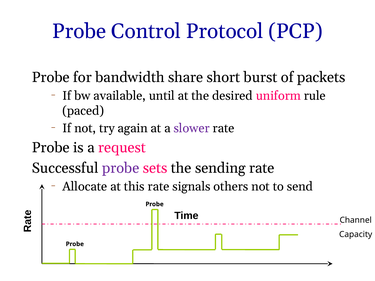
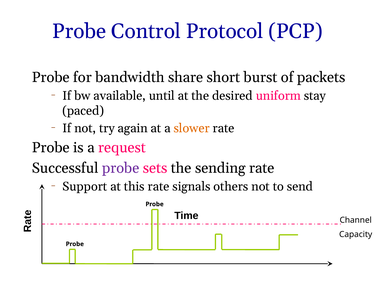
rule: rule -> stay
slower colour: purple -> orange
Allocate: Allocate -> Support
